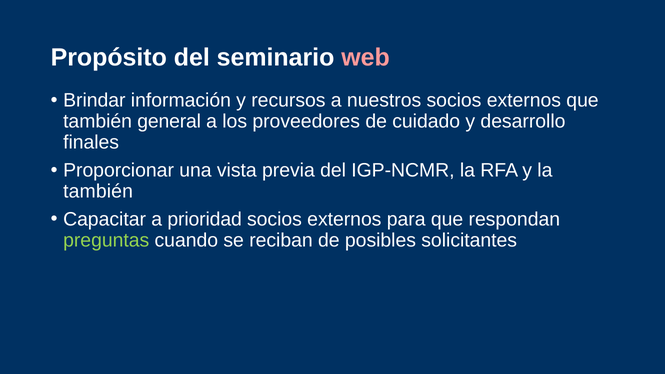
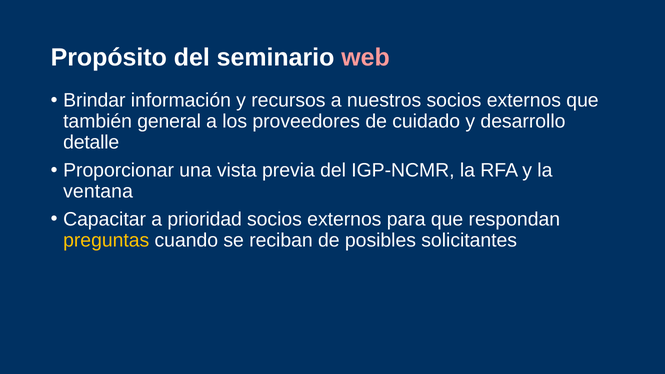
finales: finales -> detalle
también at (98, 191): también -> ventana
preguntas colour: light green -> yellow
